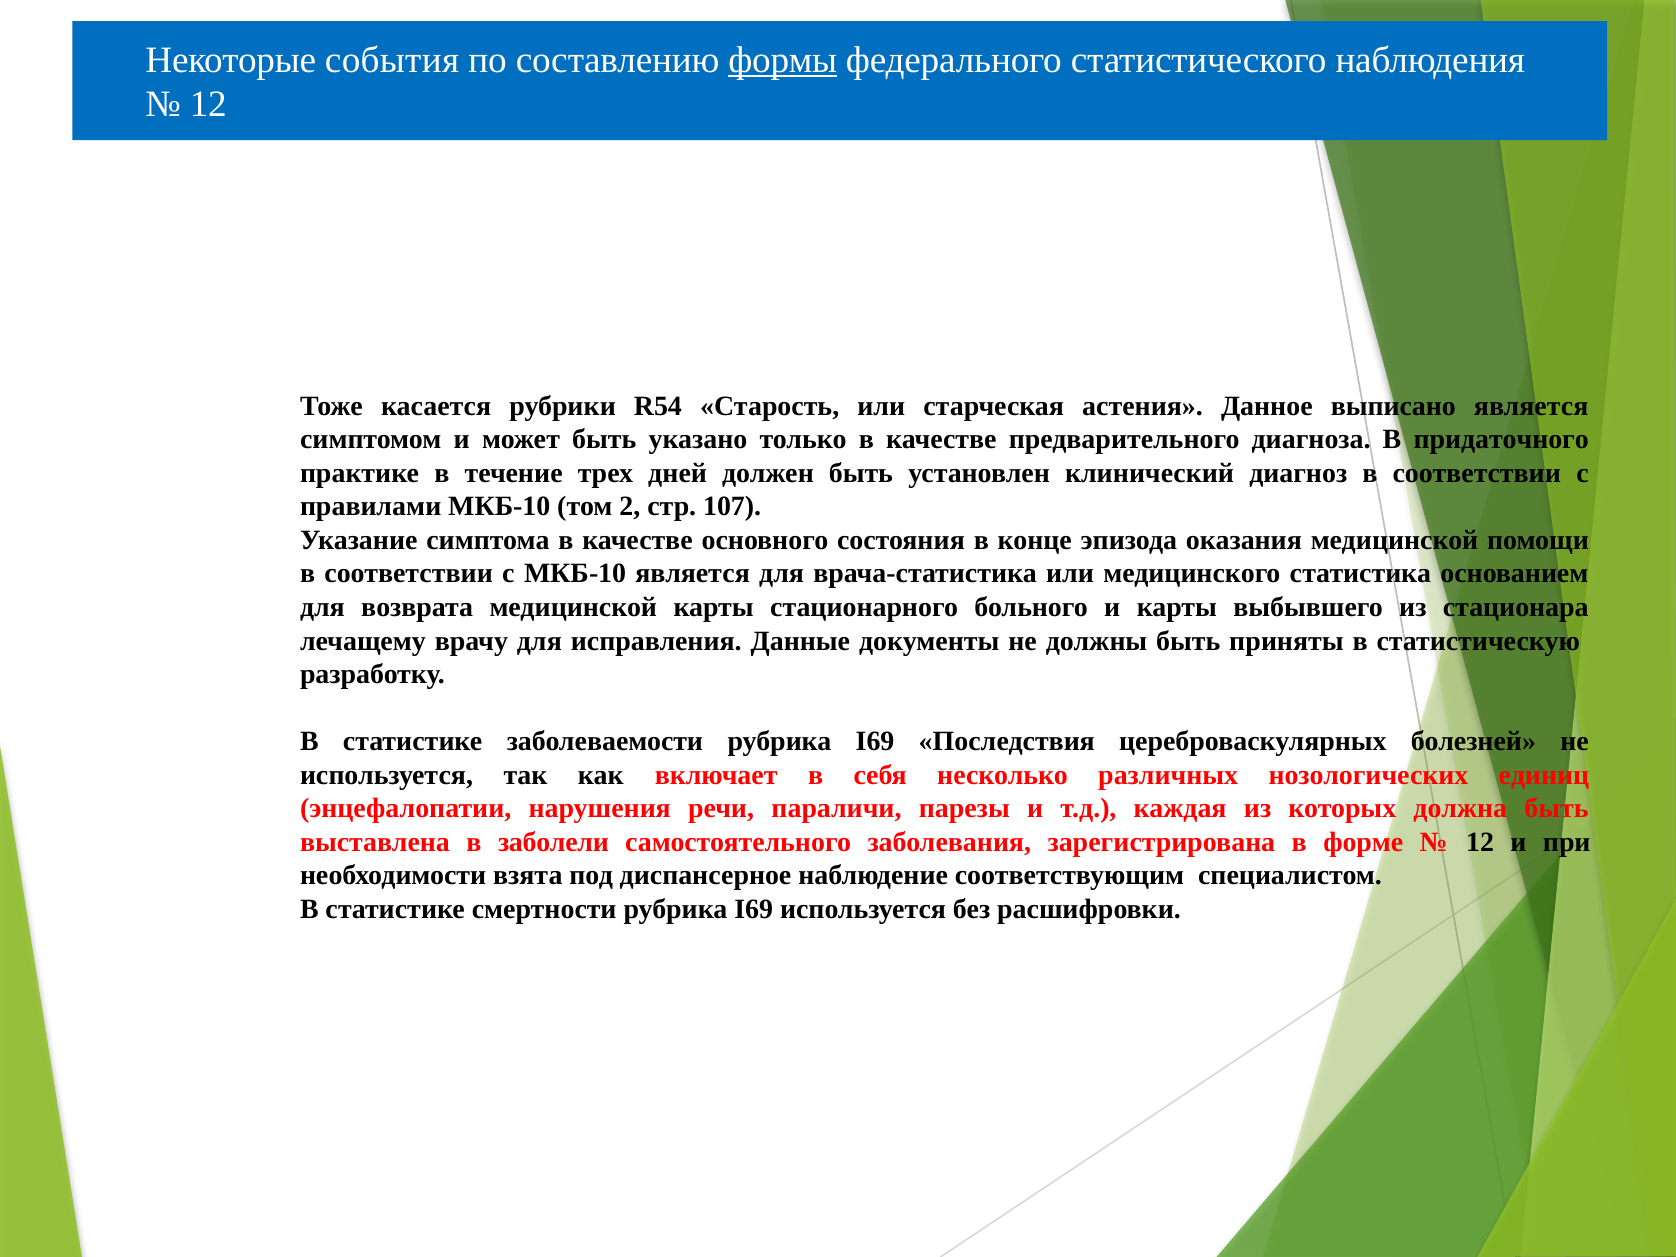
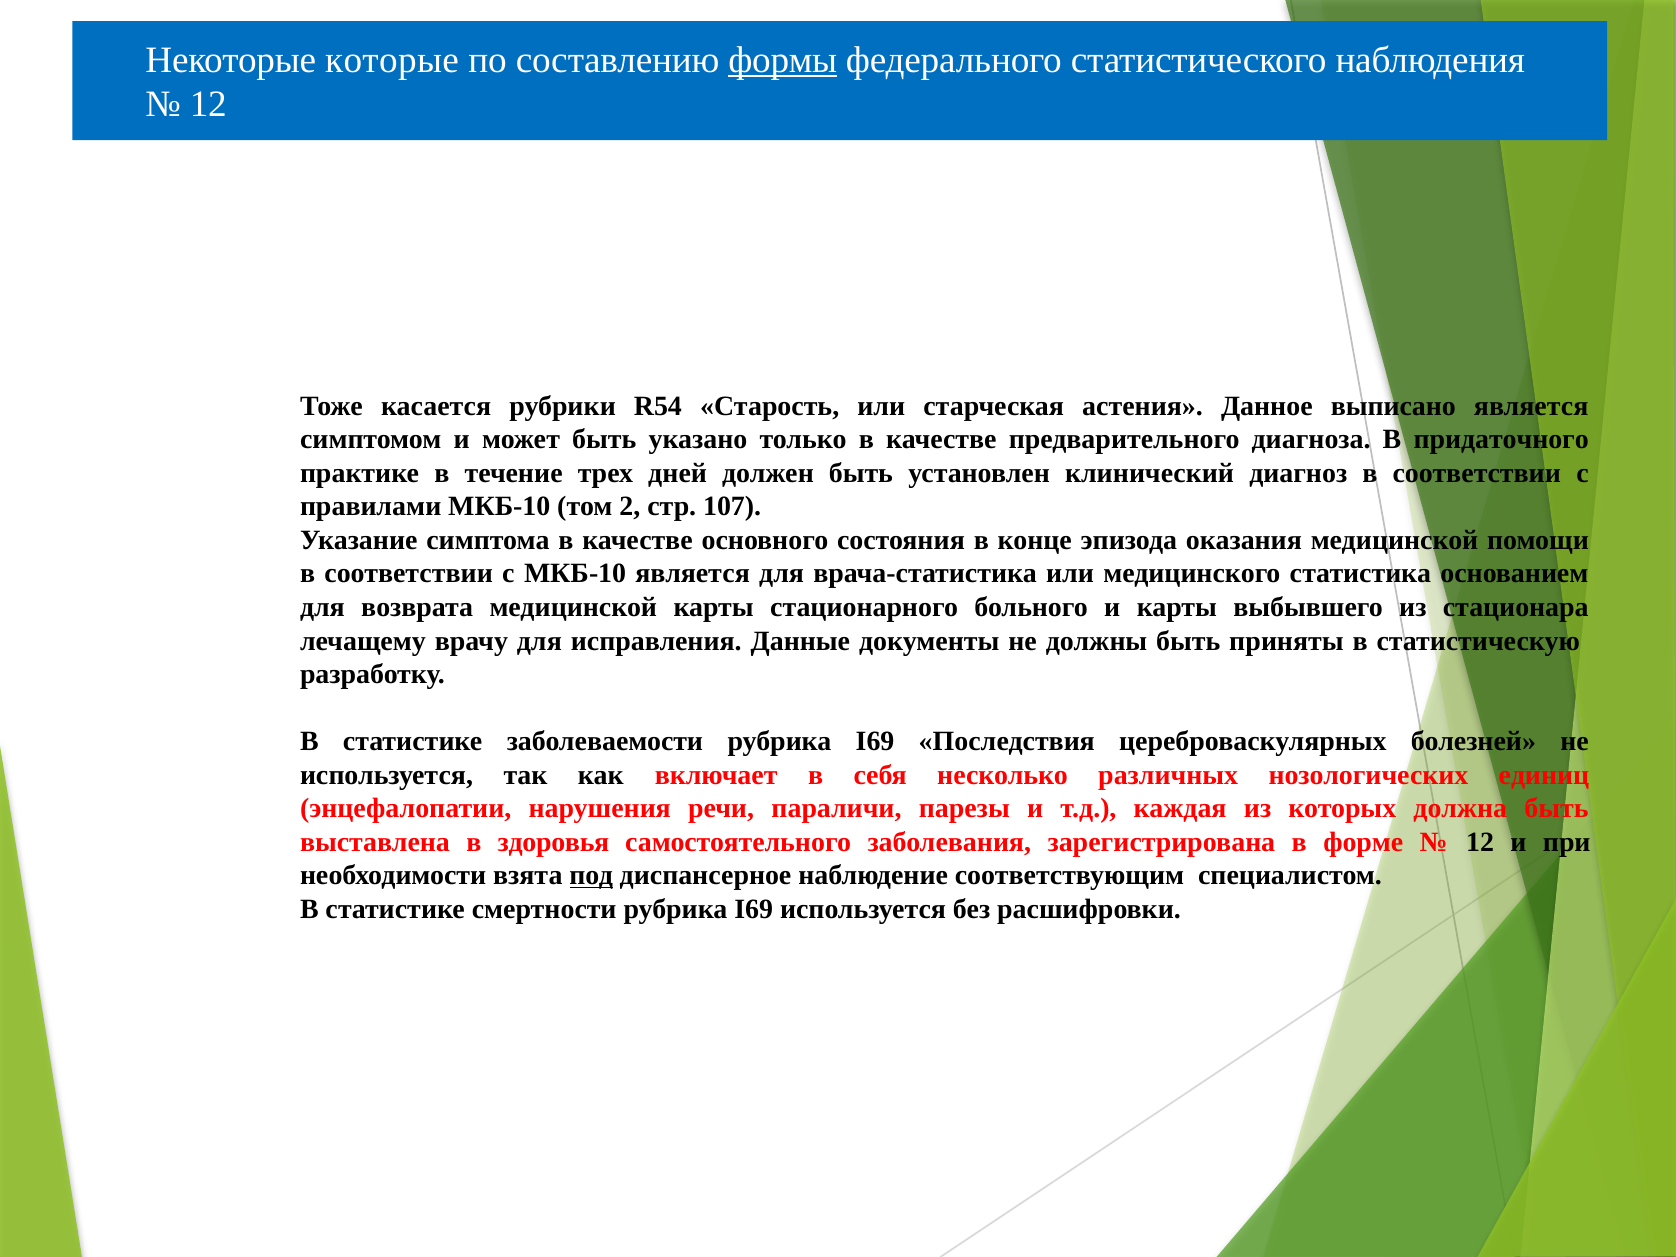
события: события -> которые
заболели: заболели -> здоровья
под underline: none -> present
